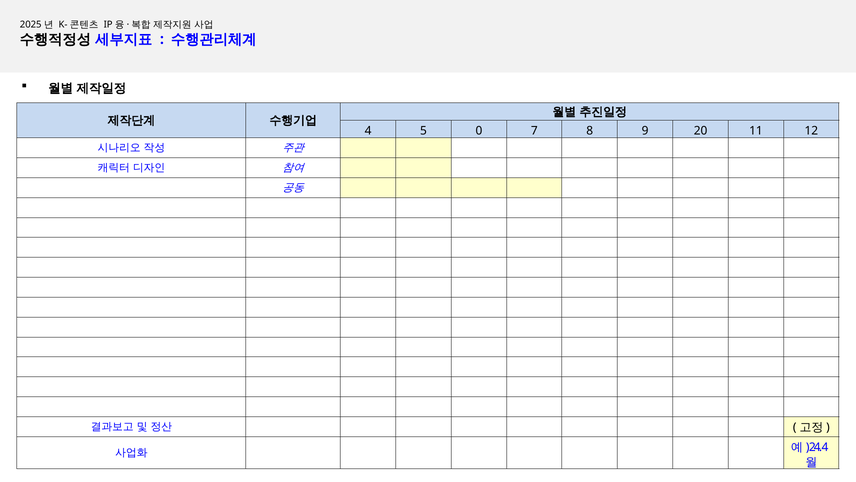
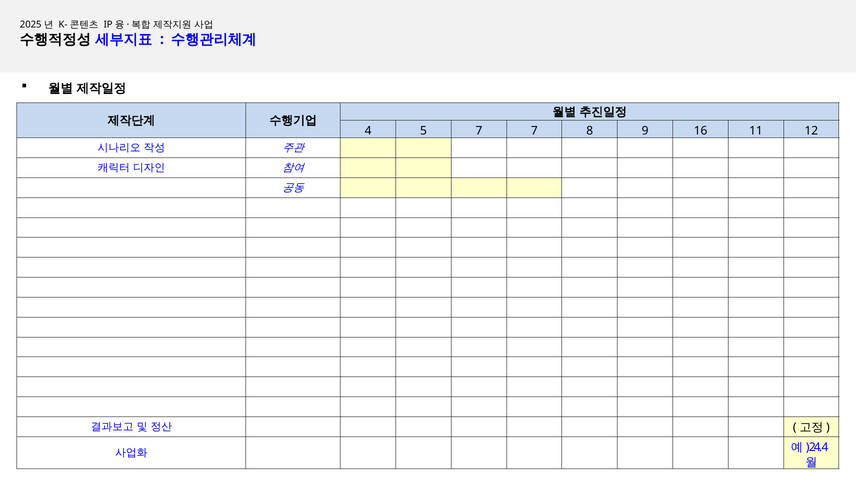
0 at (479, 130): 0 -> 7
20: 20 -> 16
